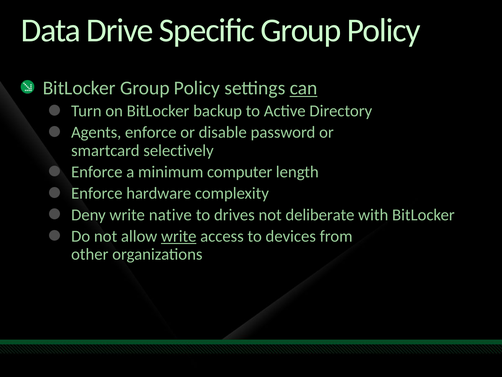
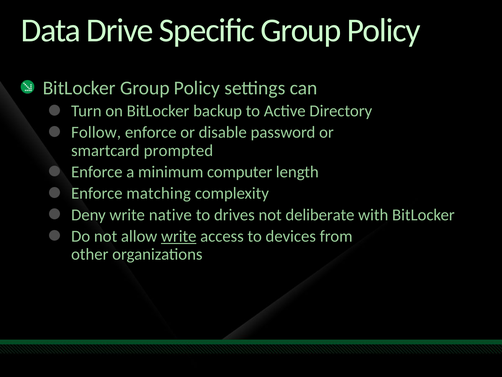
can underline: present -> none
Agents: Agents -> Follow
selectively: selectively -> prompted
hardware: hardware -> matching
